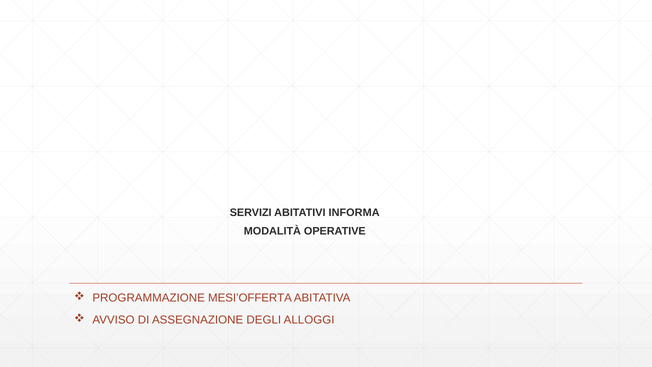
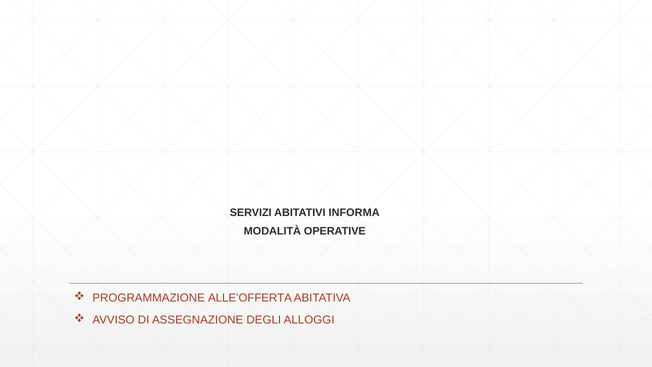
MESI’OFFERTA: MESI’OFFERTA -> ALLE’OFFERTA
